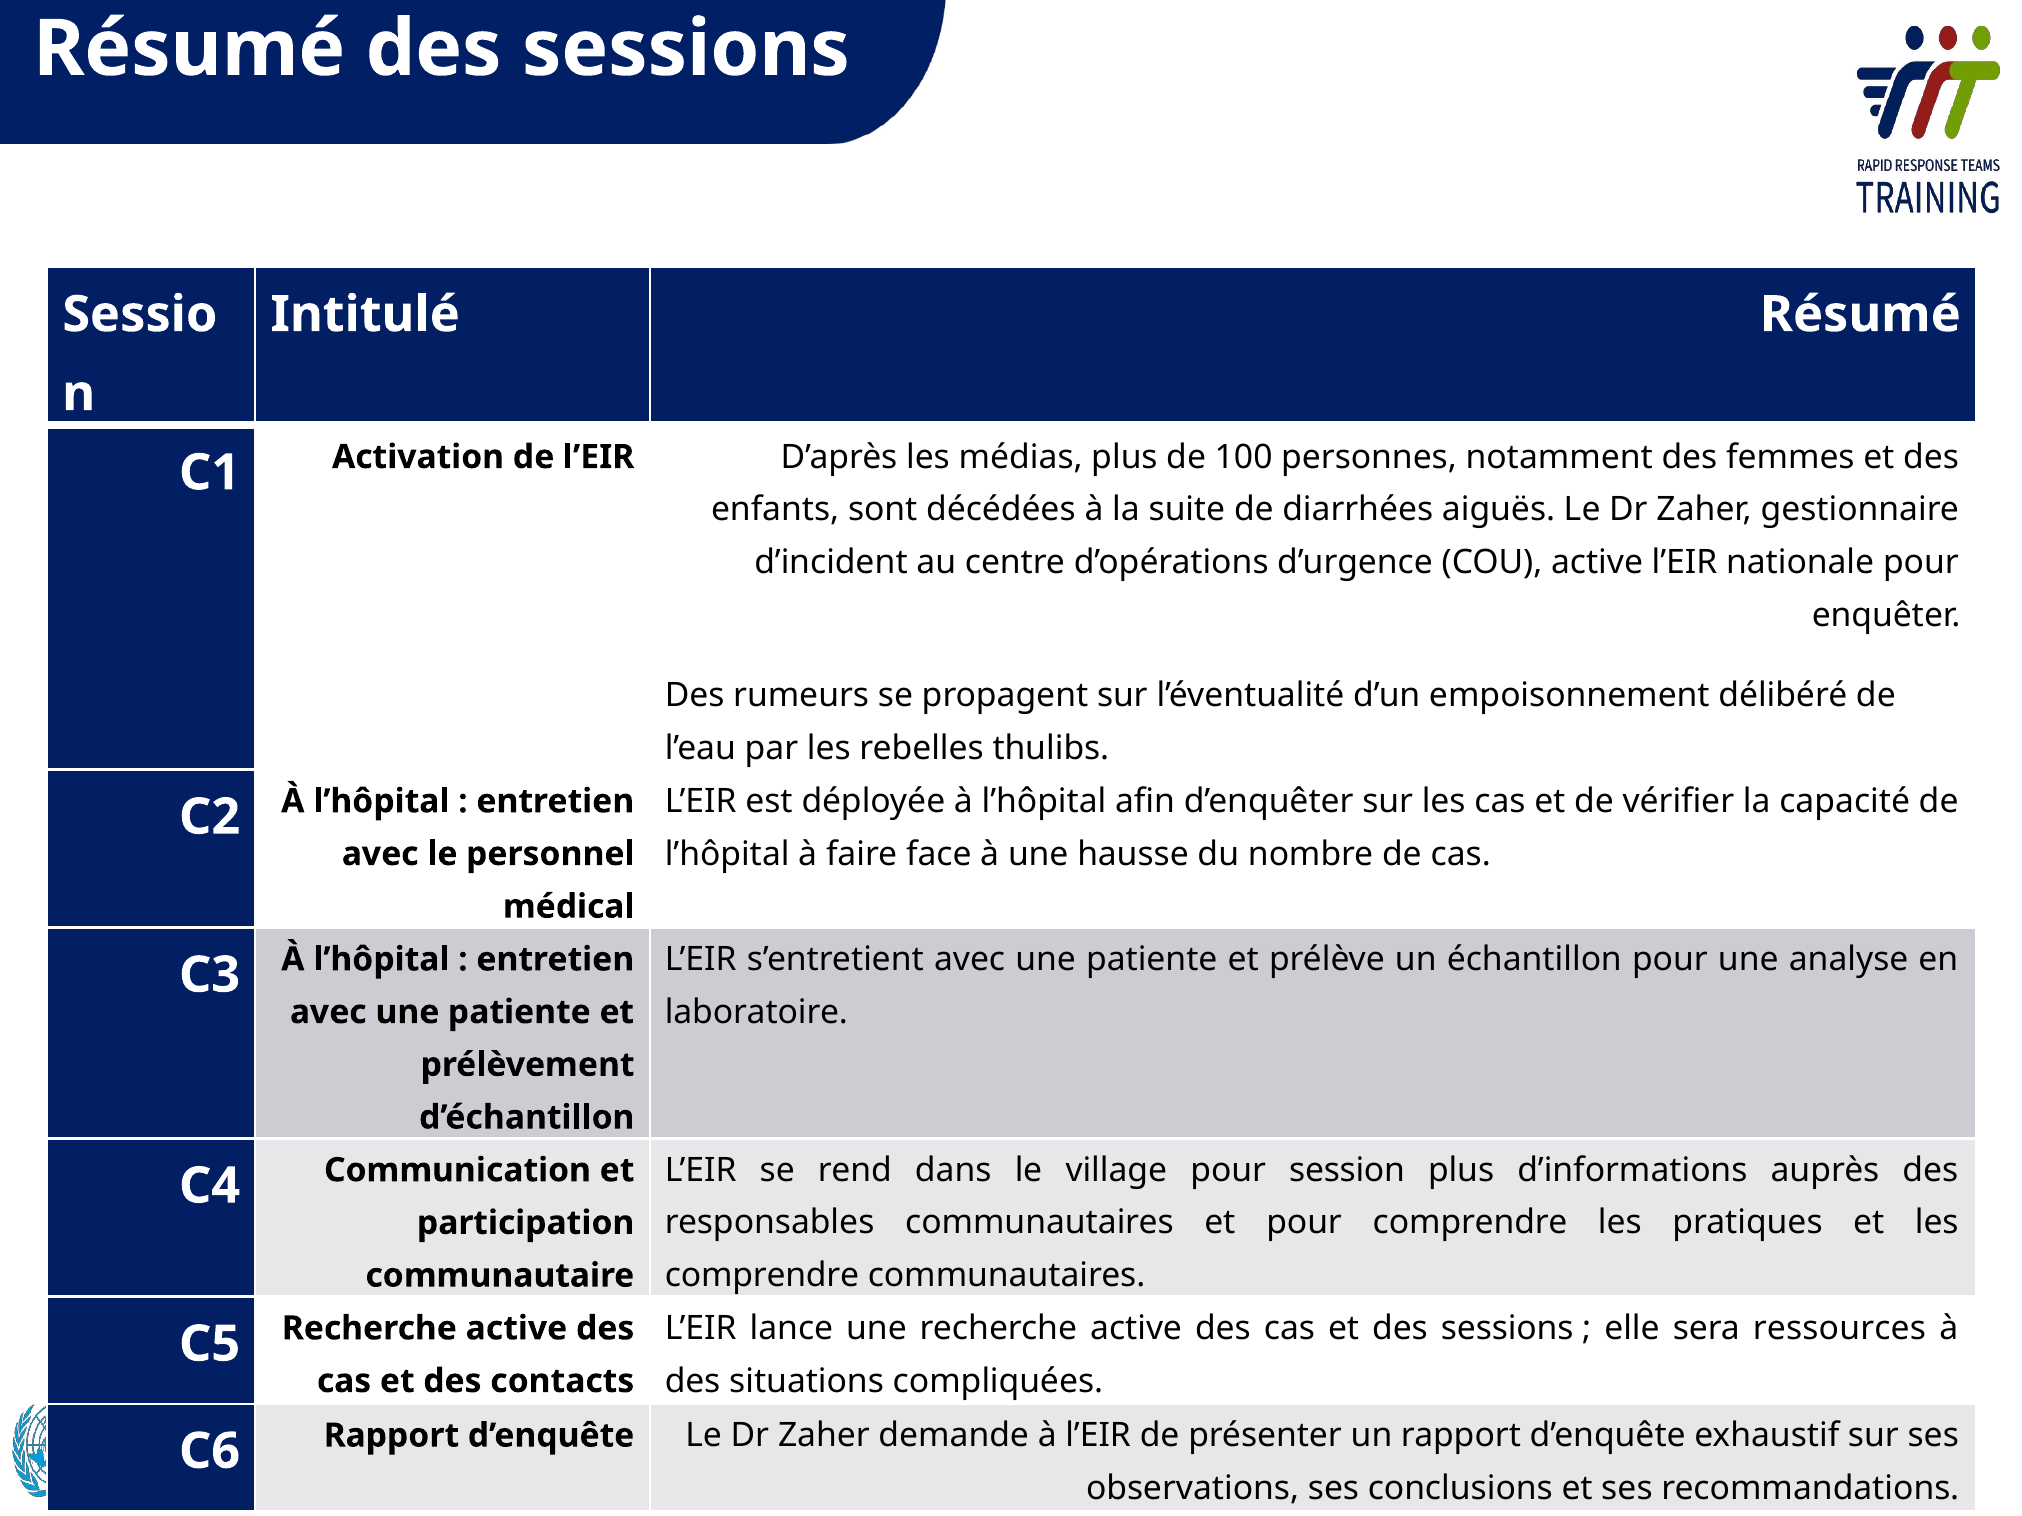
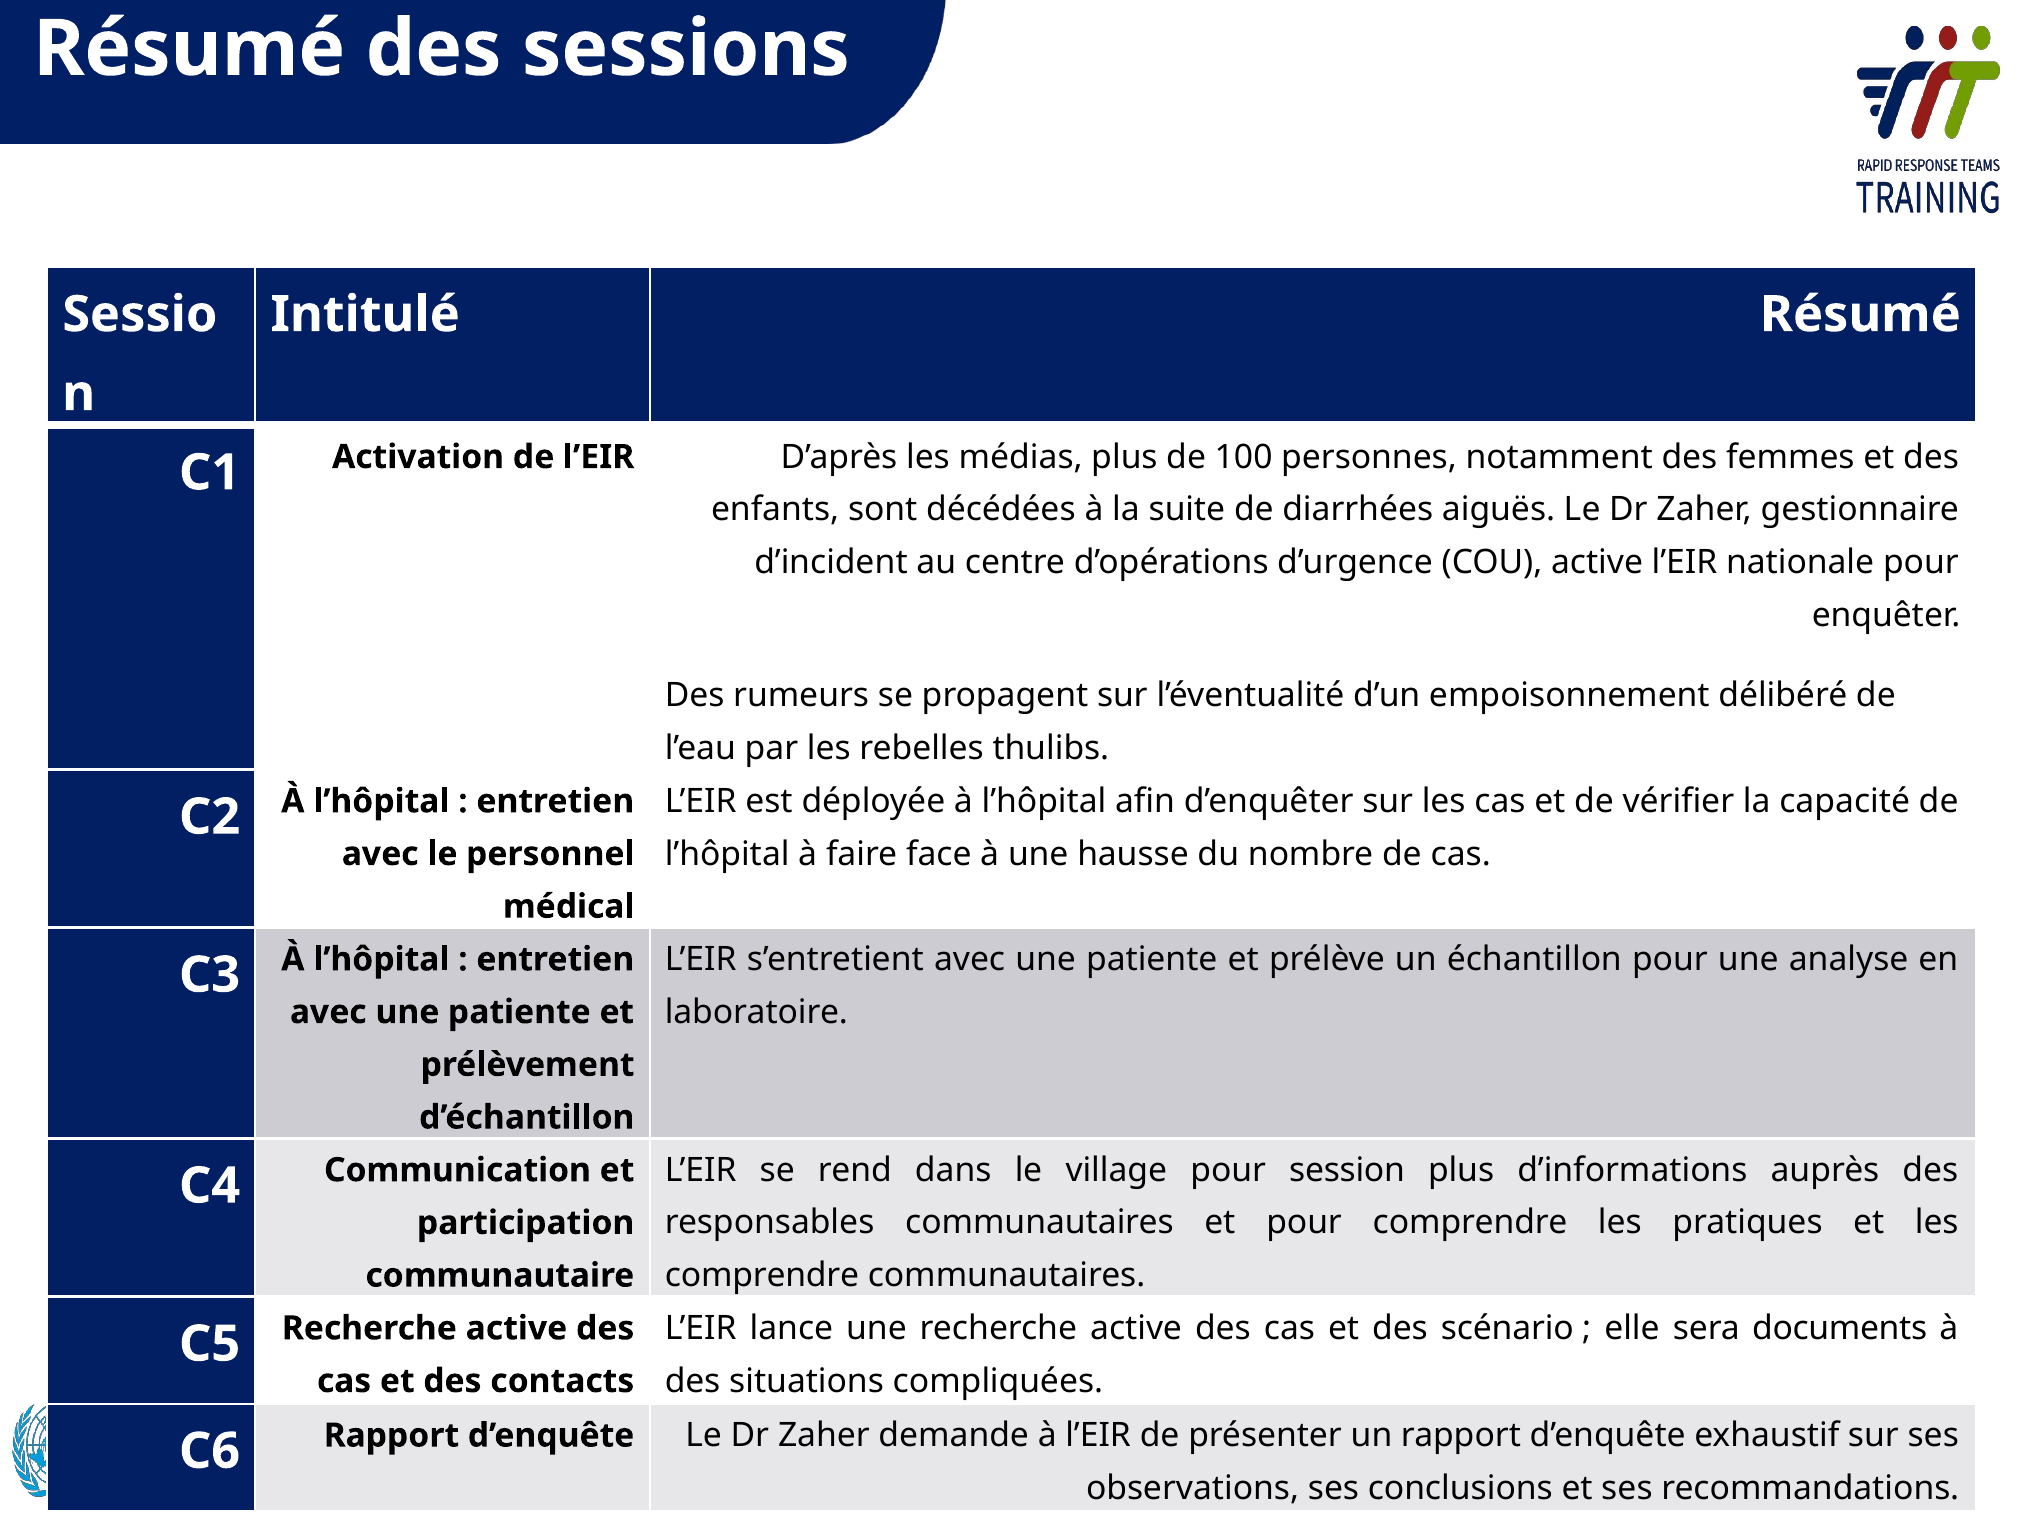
et des sessions: sessions -> scénario
ressources: ressources -> documents
